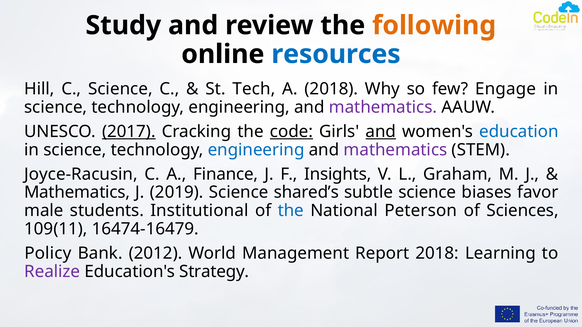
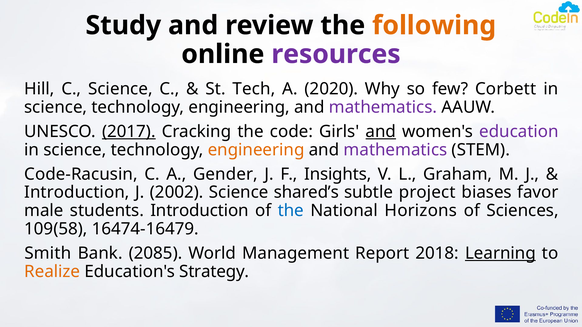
resources colour: blue -> purple
A 2018: 2018 -> 2020
Engage: Engage -> Corbett
code underline: present -> none
education colour: blue -> purple
engineering at (256, 150) colour: blue -> orange
Joyce-Racusin: Joyce-Racusin -> Code-Racusin
Finance: Finance -> Gender
Mathematics at (77, 193): Mathematics -> Introduction
2019: 2019 -> 2002
subtle science: science -> project
students Institutional: Institutional -> Introduction
Peterson: Peterson -> Horizons
109(11: 109(11 -> 109(58
Policy: Policy -> Smith
2012: 2012 -> 2085
Learning underline: none -> present
Realize colour: purple -> orange
